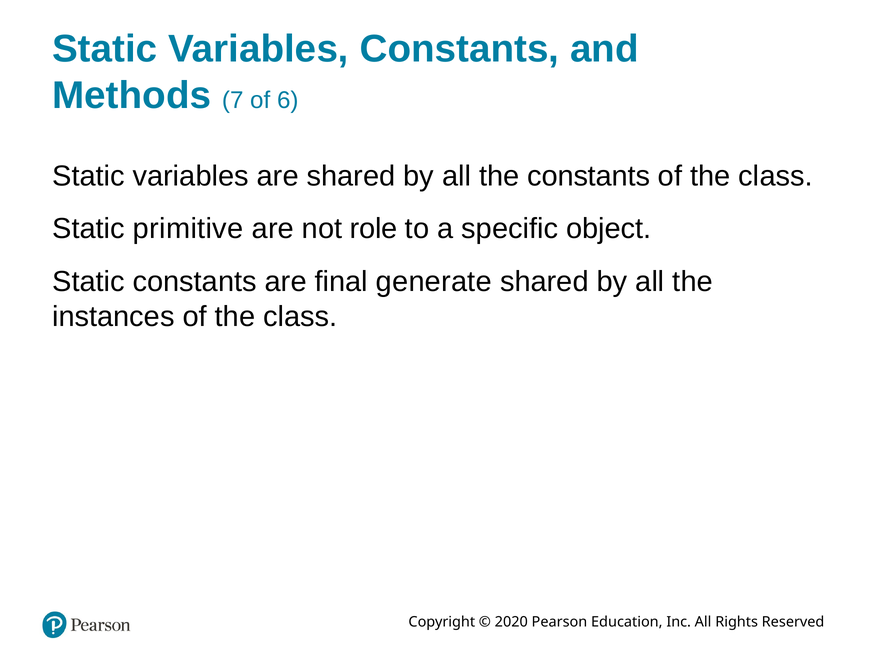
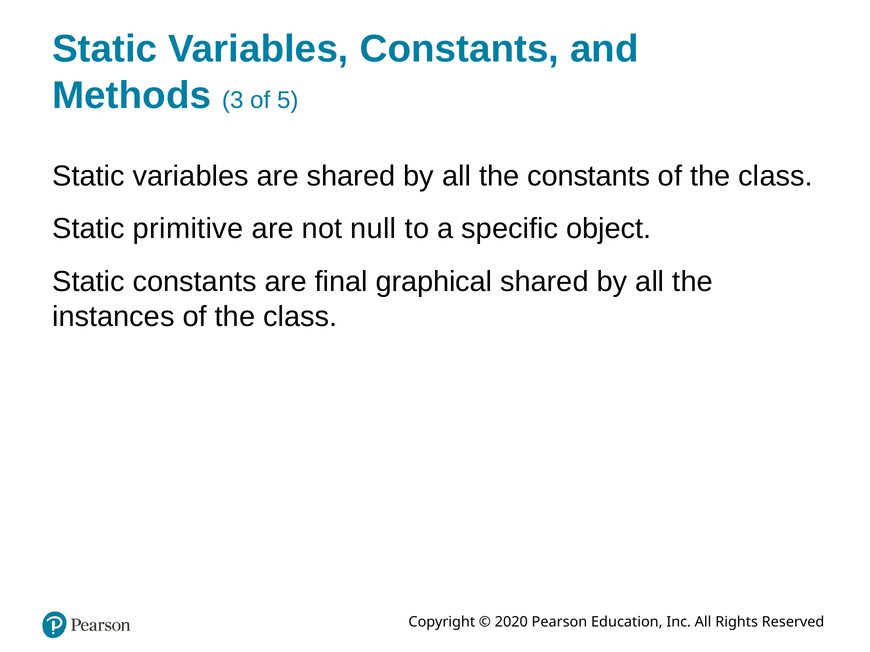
7: 7 -> 3
6: 6 -> 5
role: role -> null
generate: generate -> graphical
